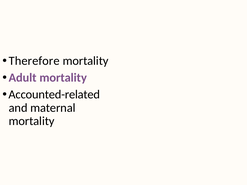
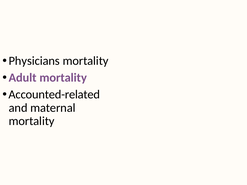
Therefore: Therefore -> Physicians
